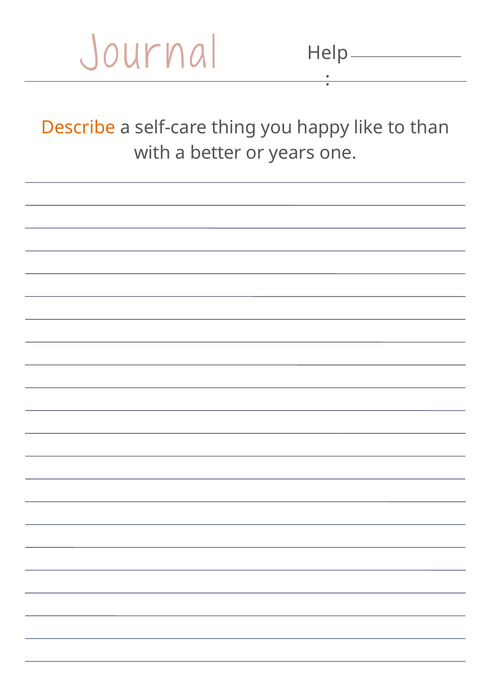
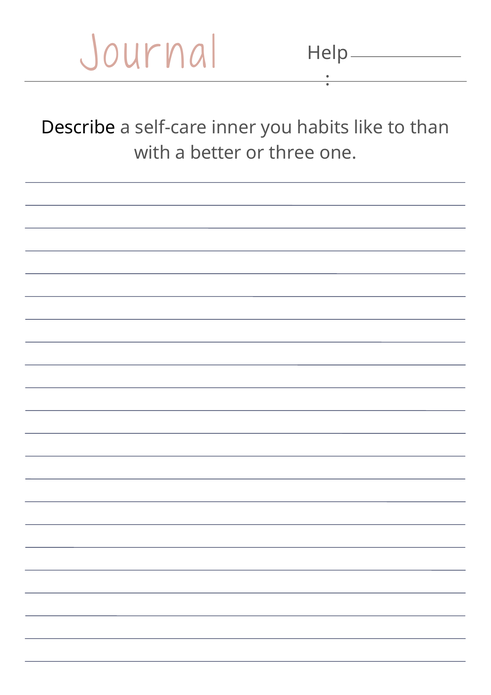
Describe colour: orange -> black
thing: thing -> inner
happy: happy -> habits
years: years -> three
